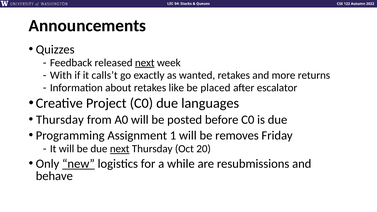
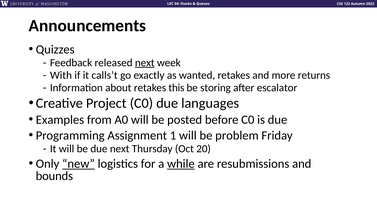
like: like -> this
placed: placed -> storing
Thursday at (60, 120): Thursday -> Examples
removes: removes -> problem
next at (120, 149) underline: present -> none
while underline: none -> present
behave: behave -> bounds
